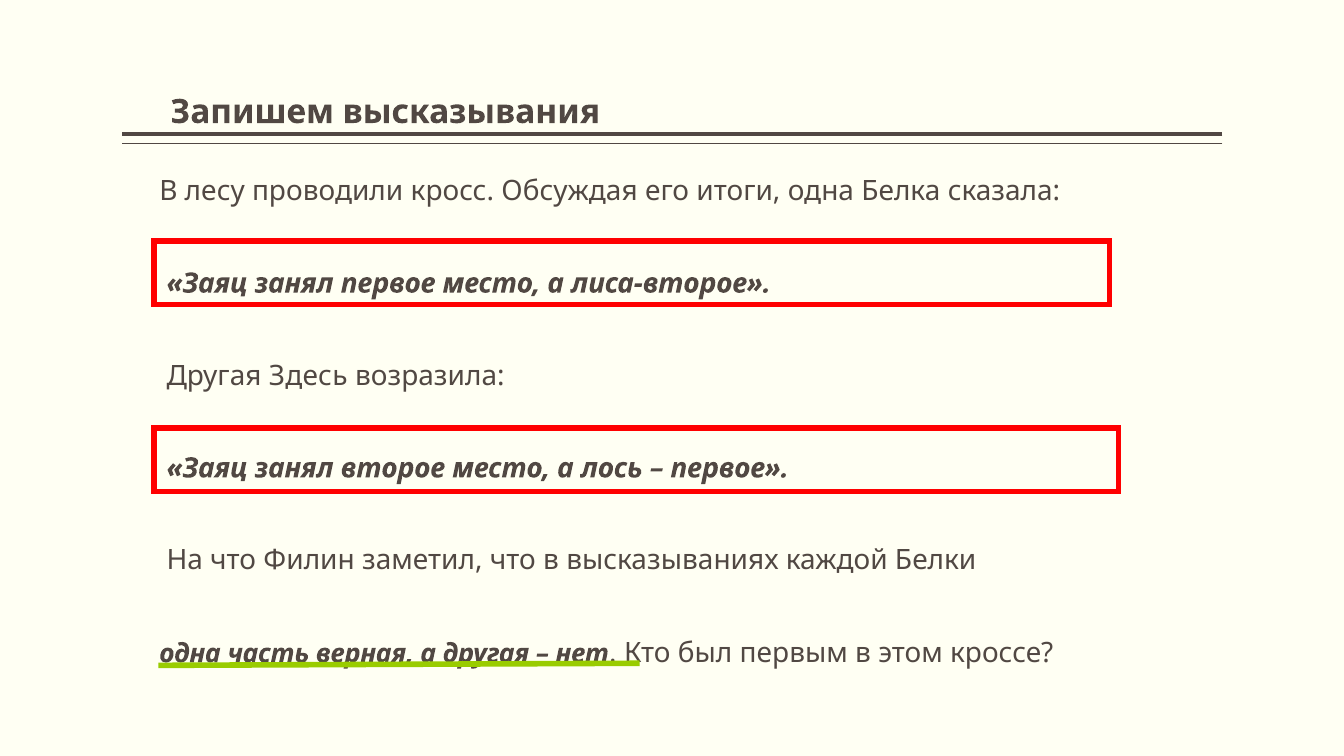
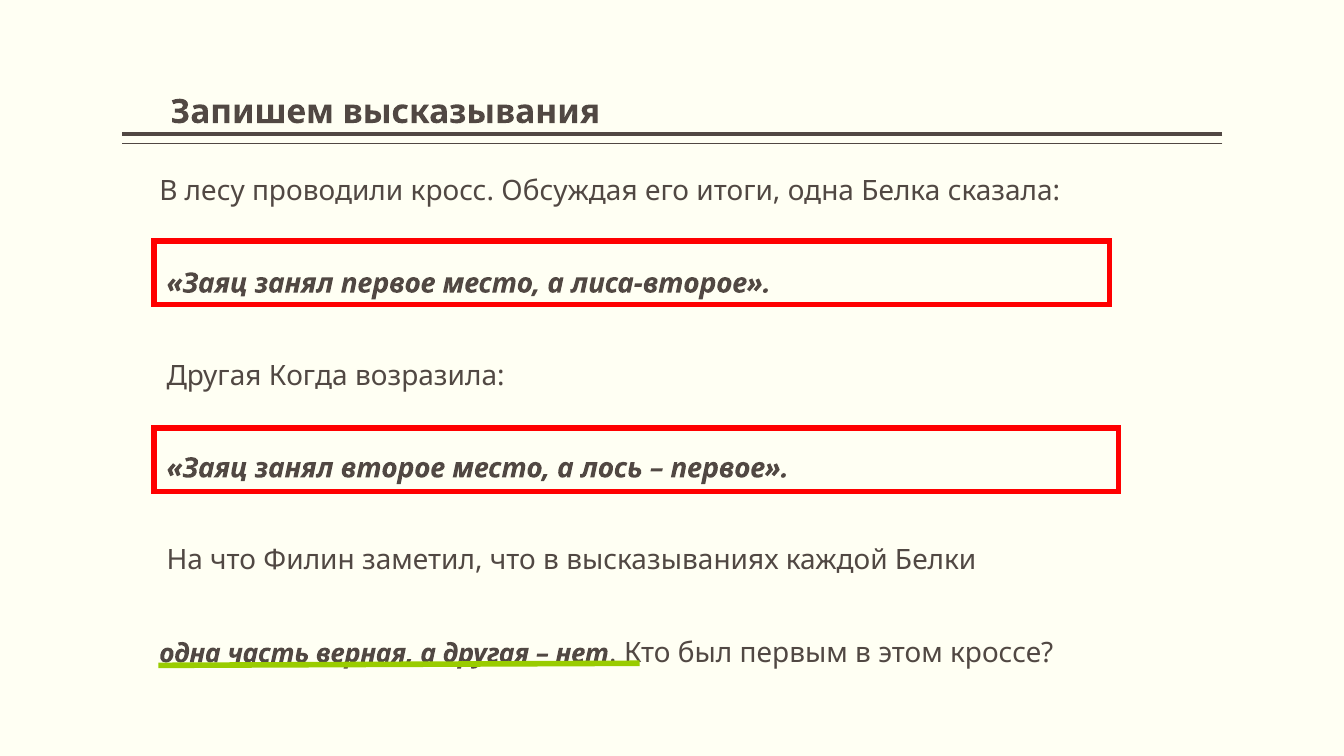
Здесь: Здесь -> Когда
